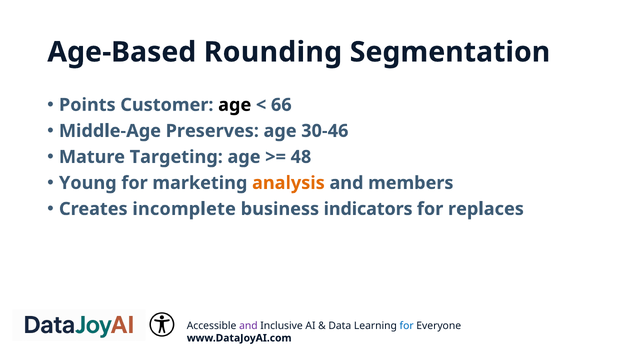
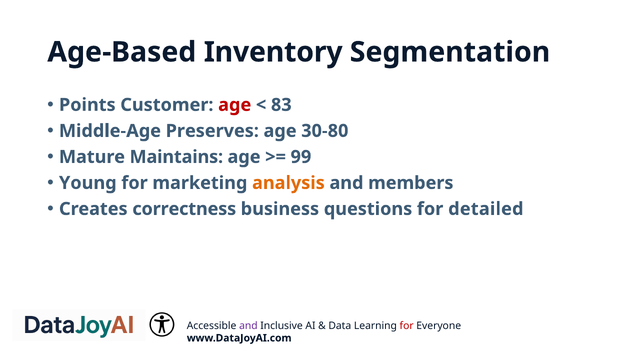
Rounding: Rounding -> Inventory
age at (235, 105) colour: black -> red
66: 66 -> 83
30-46: 30-46 -> 30-80
Targeting: Targeting -> Maintains
48: 48 -> 99
incomplete: incomplete -> correctness
indicators: indicators -> questions
replaces: replaces -> detailed
for at (407, 326) colour: blue -> red
